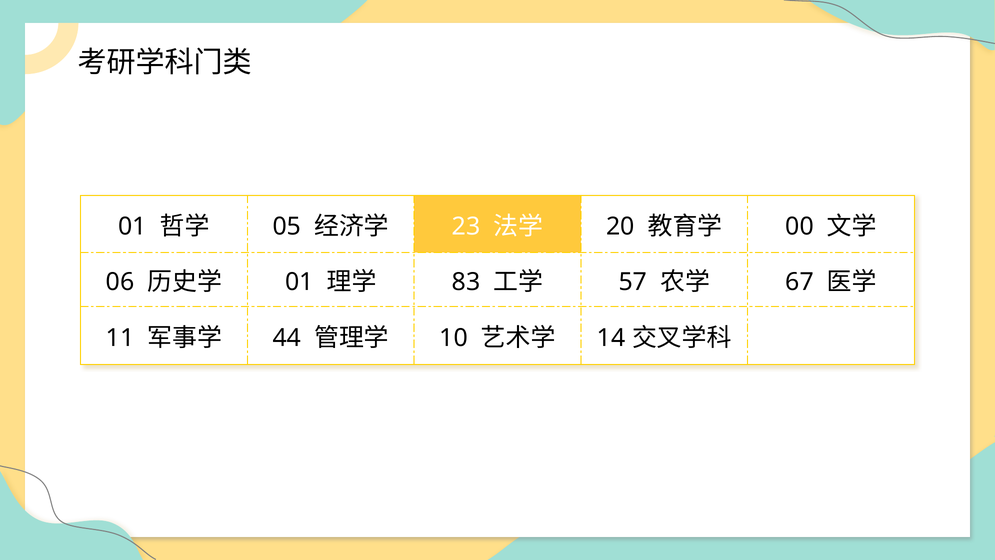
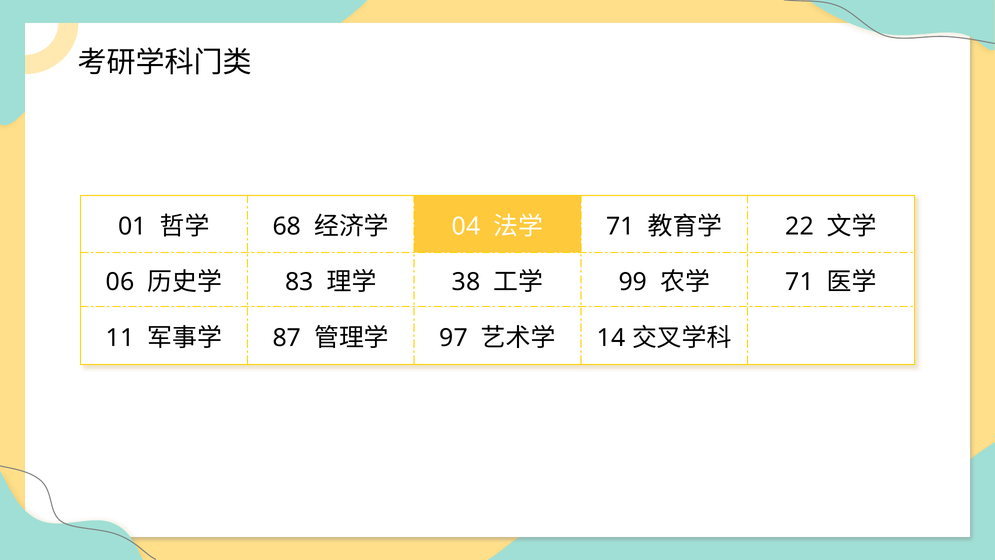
05: 05 -> 68
23: 23 -> 04
20 at (620, 226): 20 -> 71
00: 00 -> 22
01 at (299, 282): 01 -> 83
83: 83 -> 38
57: 57 -> 99
67 at (800, 282): 67 -> 71
44: 44 -> 87
10: 10 -> 97
